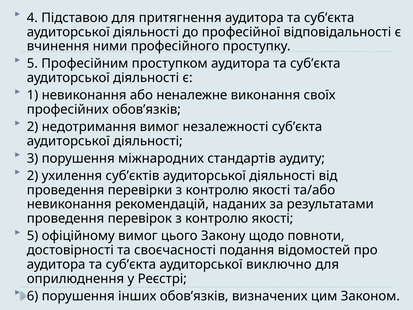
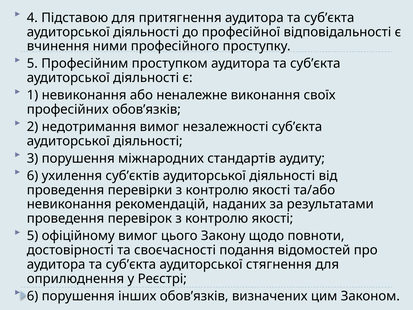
2 at (33, 176): 2 -> 6
виключно: виключно -> стягнення
